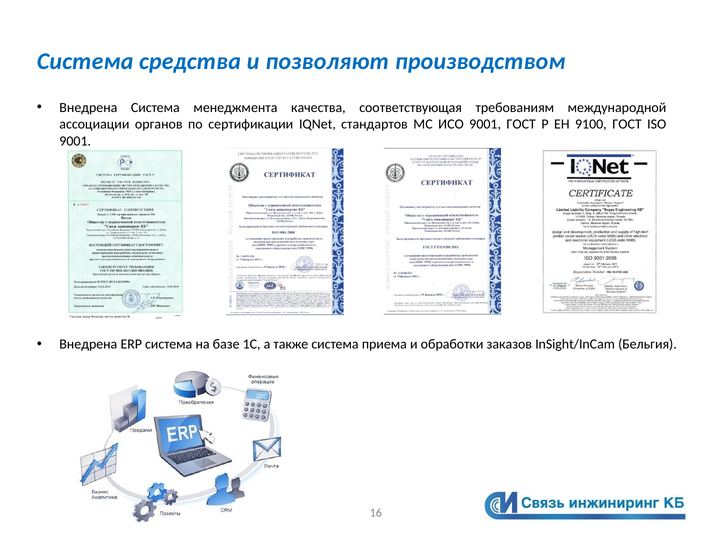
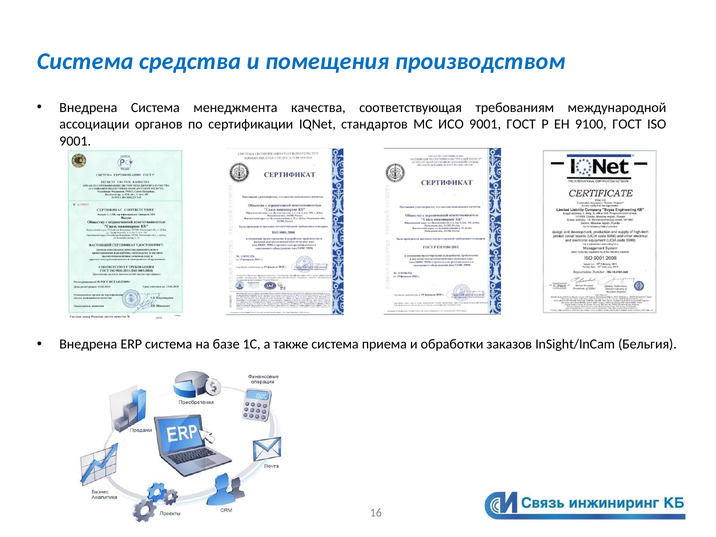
позволяют: позволяют -> помещения
